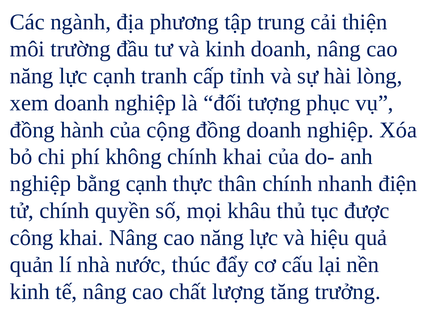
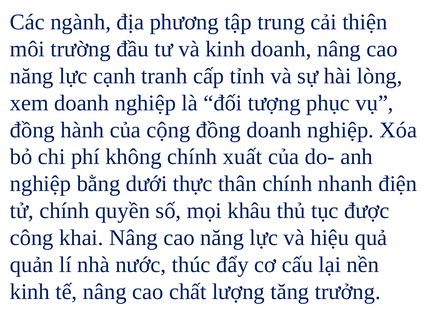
chính khai: khai -> xuất
bằng cạnh: cạnh -> dưới
